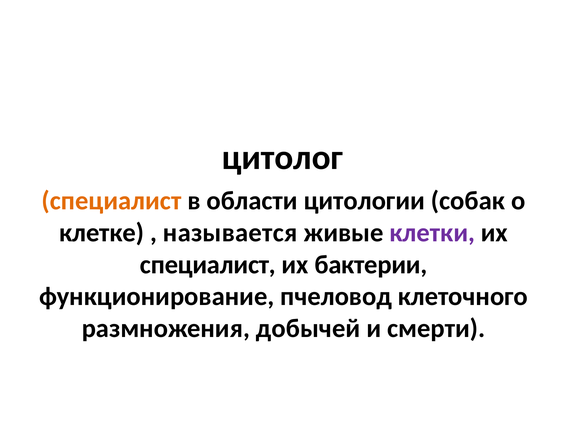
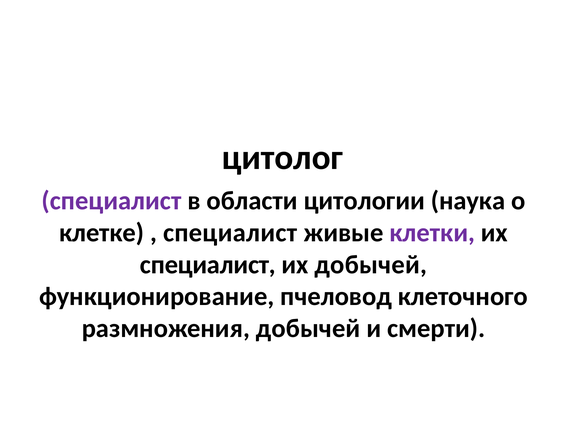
специалист at (111, 201) colour: orange -> purple
собак: собак -> наука
называется at (230, 233): называется -> специалист
их бактерии: бактерии -> добычей
